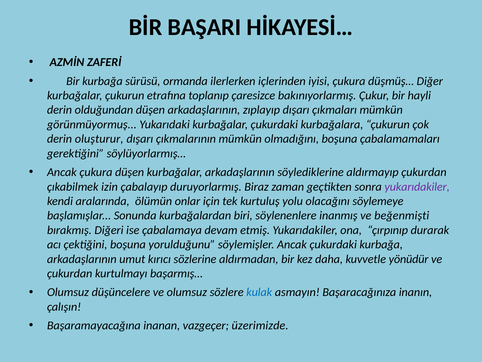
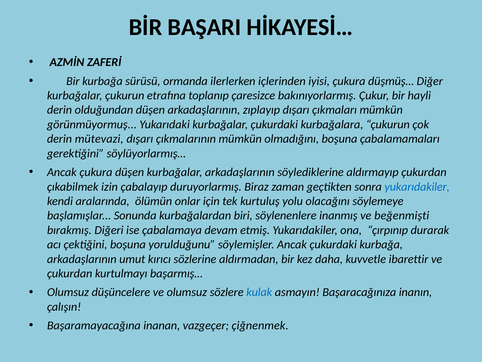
oluşturur: oluşturur -> mütevazi
yukarıdakiler at (417, 186) colour: purple -> blue
yönüdür: yönüdür -> ibarettir
üzerimizde: üzerimizde -> çiğnenmek
